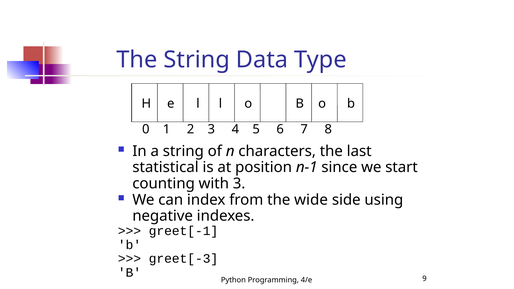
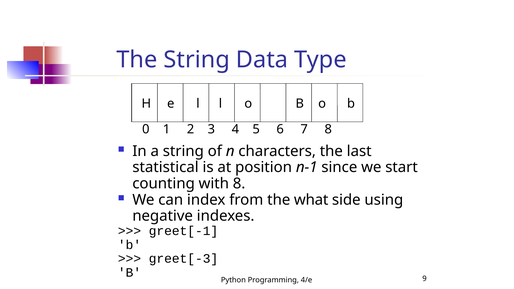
with 3: 3 -> 8
wide: wide -> what
